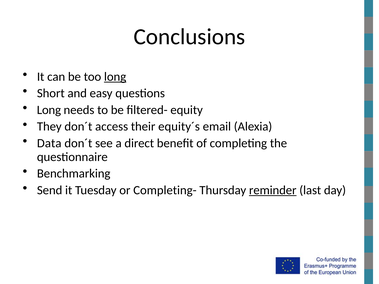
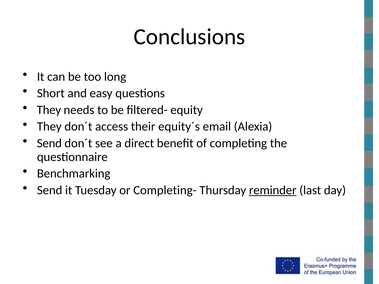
long at (115, 77) underline: present -> none
Long at (49, 110): Long -> They
Data at (49, 143): Data -> Send
